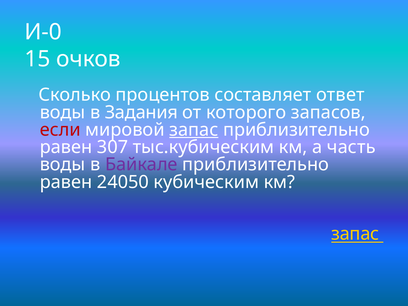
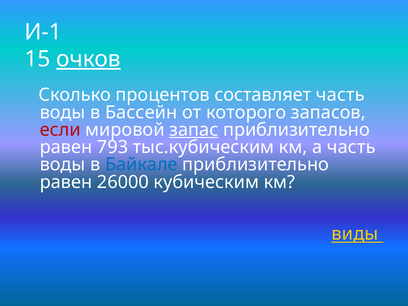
И-0: И-0 -> И-1
очков underline: none -> present
составляет ответ: ответ -> часть
Задания: Задания -> Бассейн
307: 307 -> 793
Байкале colour: purple -> blue
24050: 24050 -> 26000
запас at (355, 234): запас -> виды
